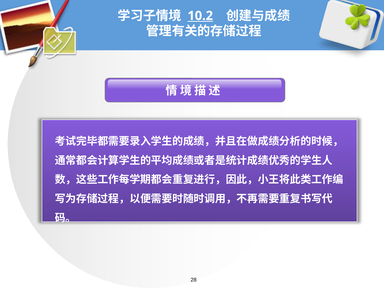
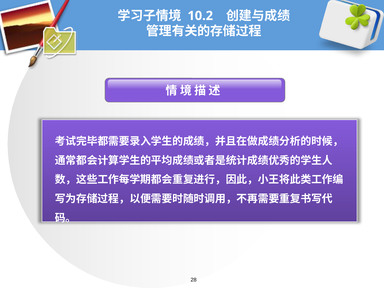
10.2 underline: present -> none
